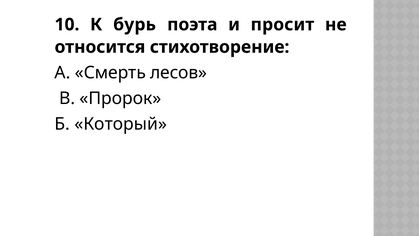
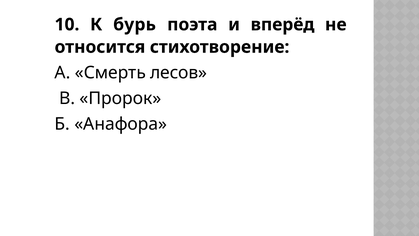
просит: просит -> вперёд
Который: Который -> Анафора
